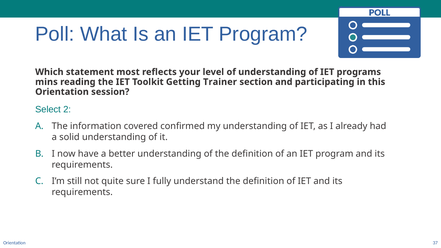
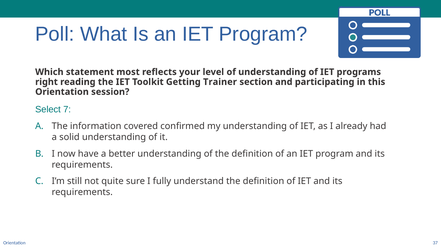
mins: mins -> right
2: 2 -> 7
